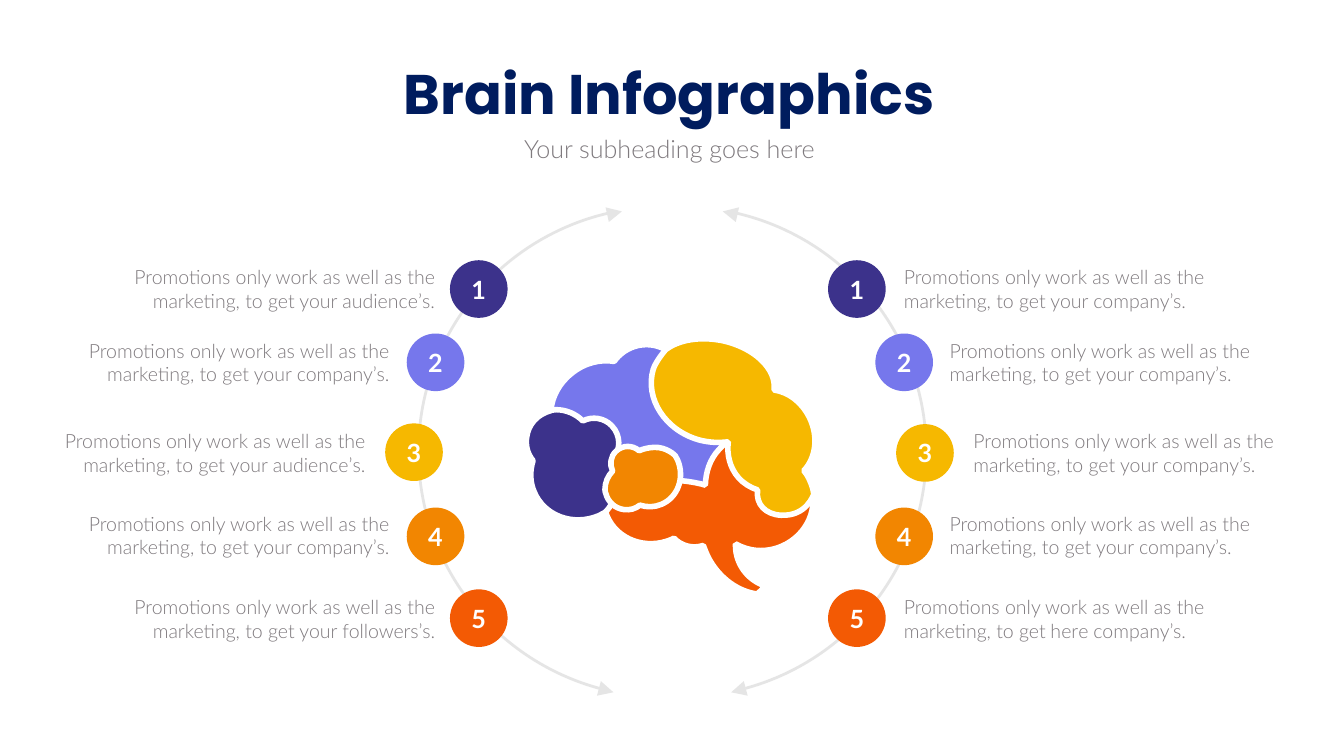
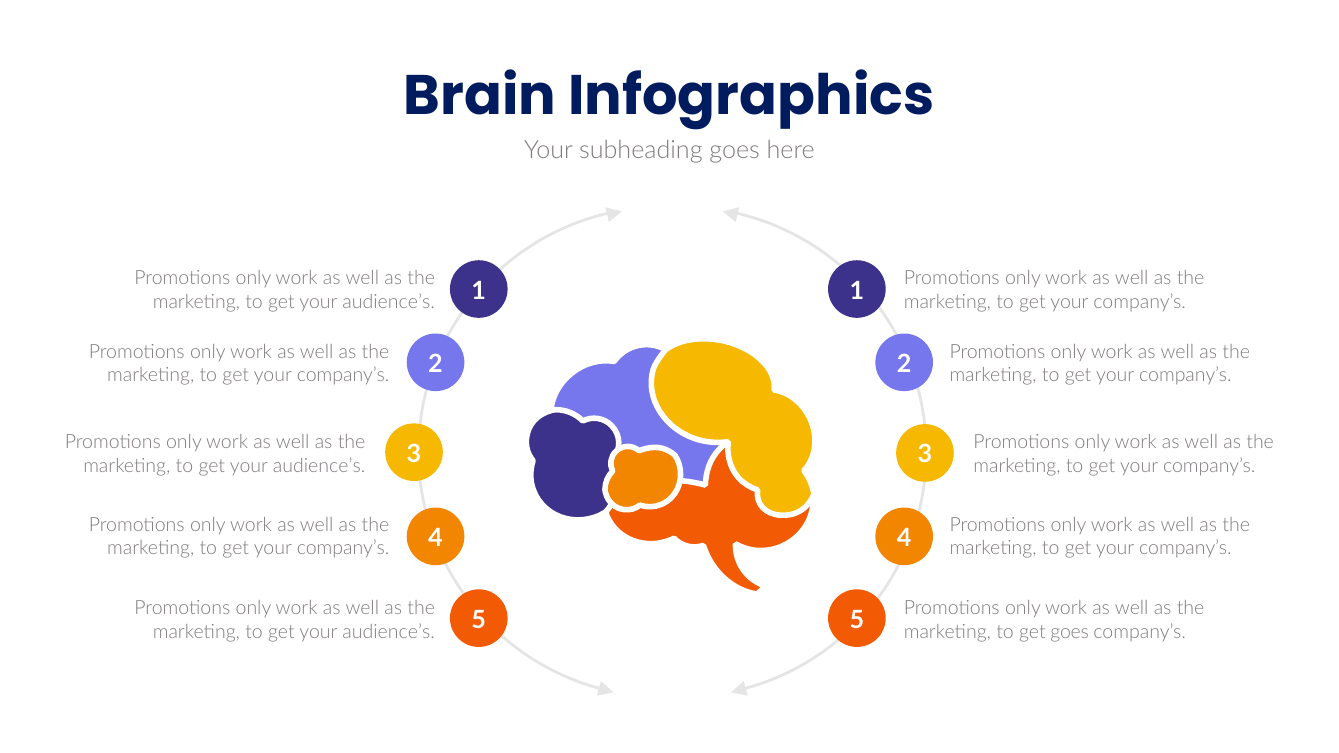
followers’s at (389, 632): followers’s -> audience’s
get here: here -> goes
